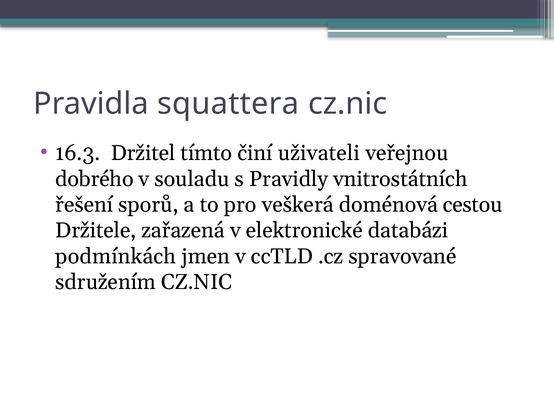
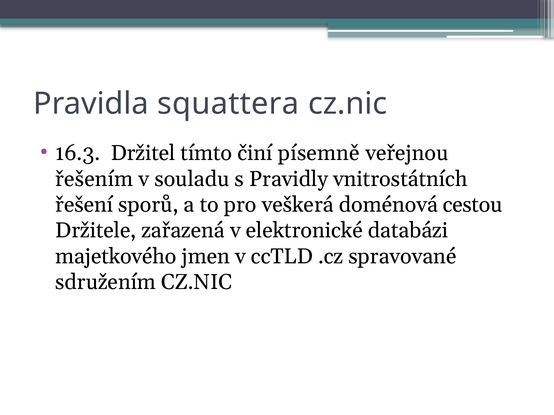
uživateli: uživateli -> písemně
dobrého: dobrého -> řešením
podmínkách: podmínkách -> majetkového
